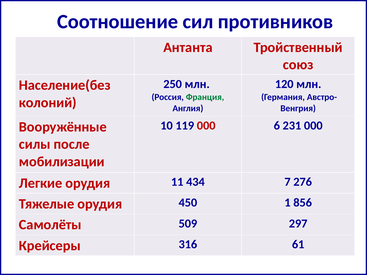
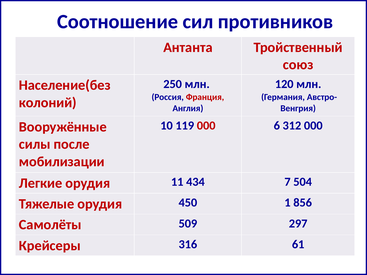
Франция colour: green -> red
231: 231 -> 312
276: 276 -> 504
